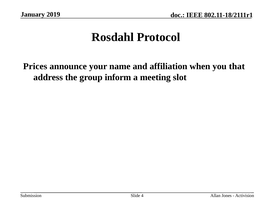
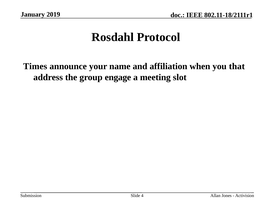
Prices: Prices -> Times
inform: inform -> engage
